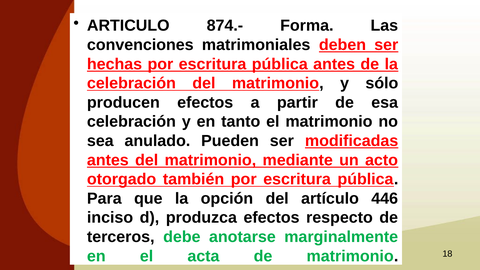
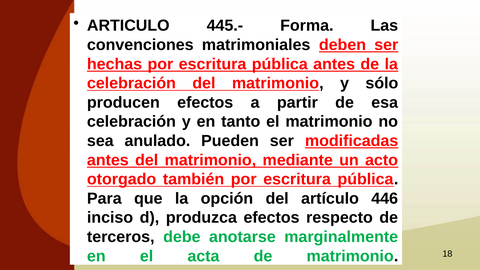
874.-: 874.- -> 445.-
